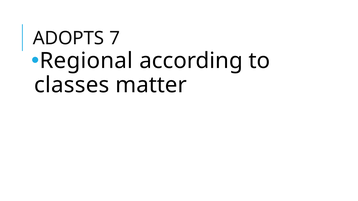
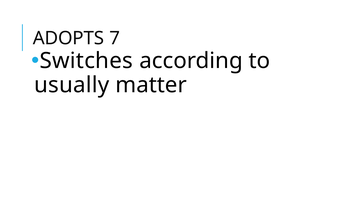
Regional: Regional -> Switches
classes: classes -> usually
